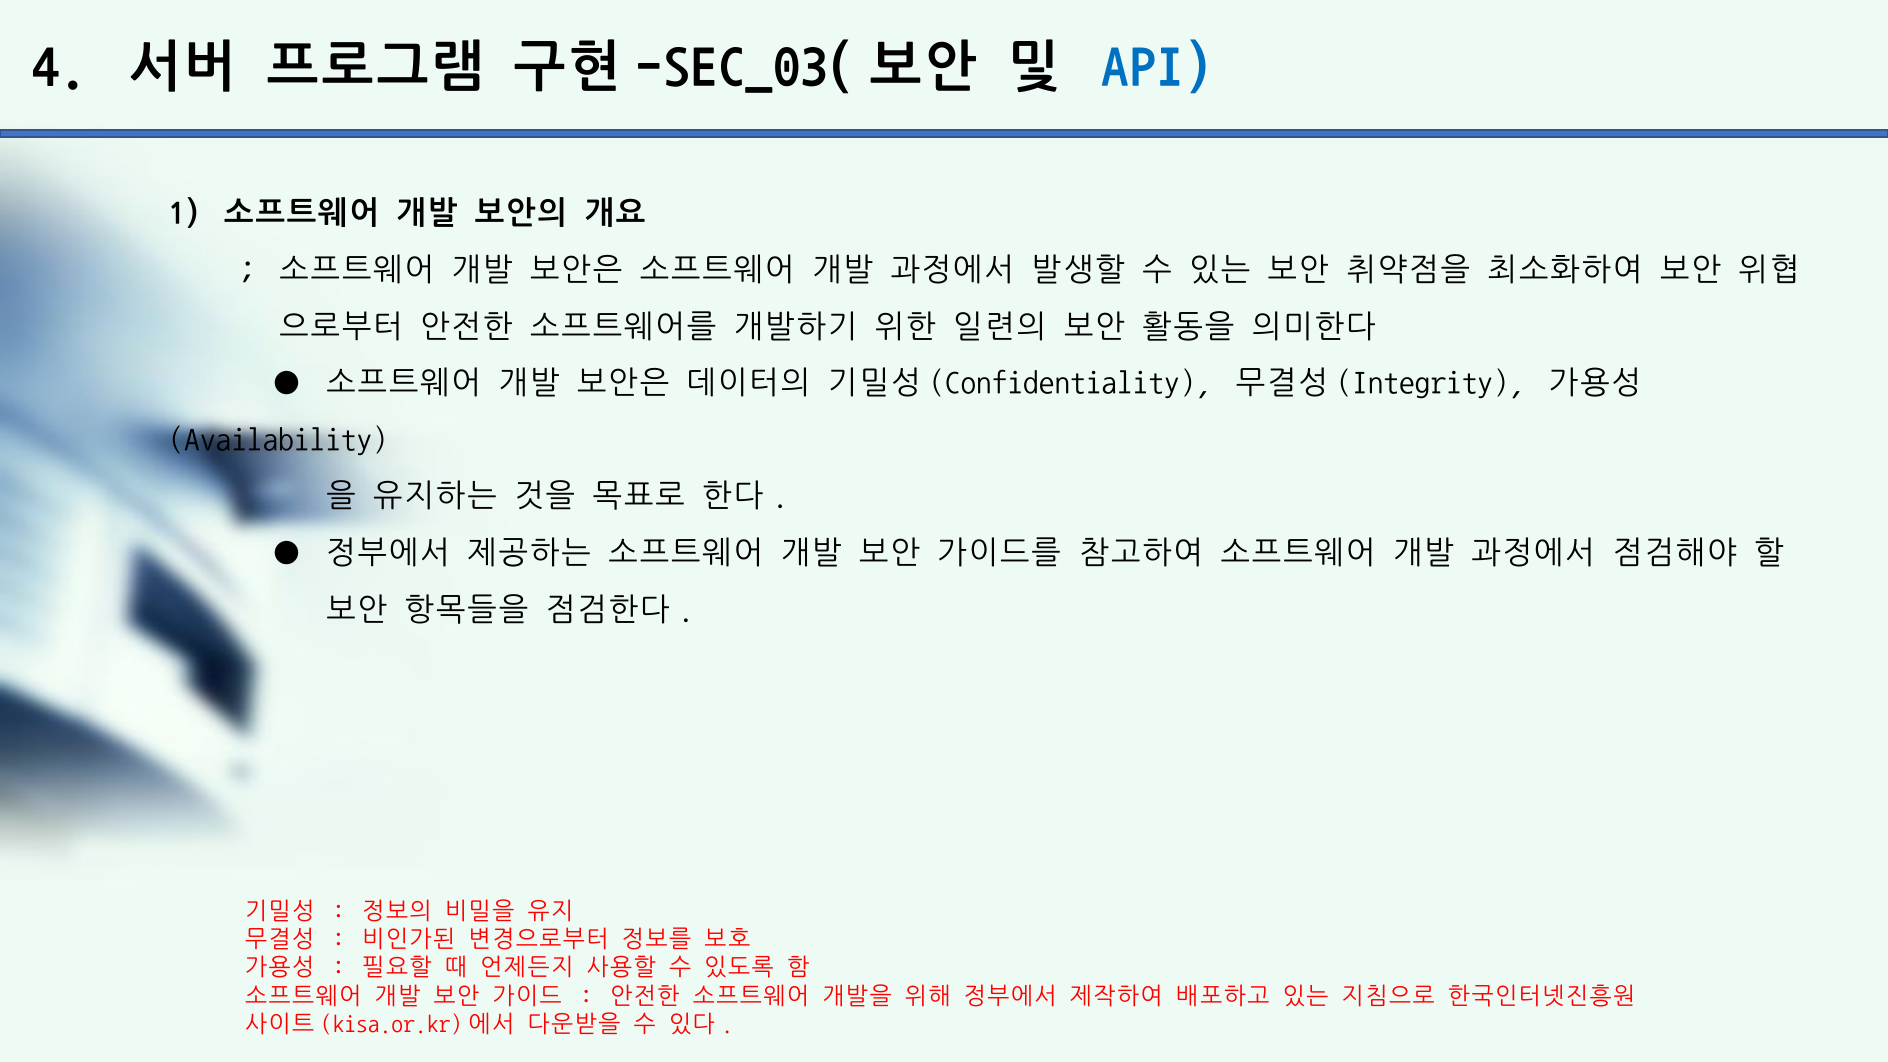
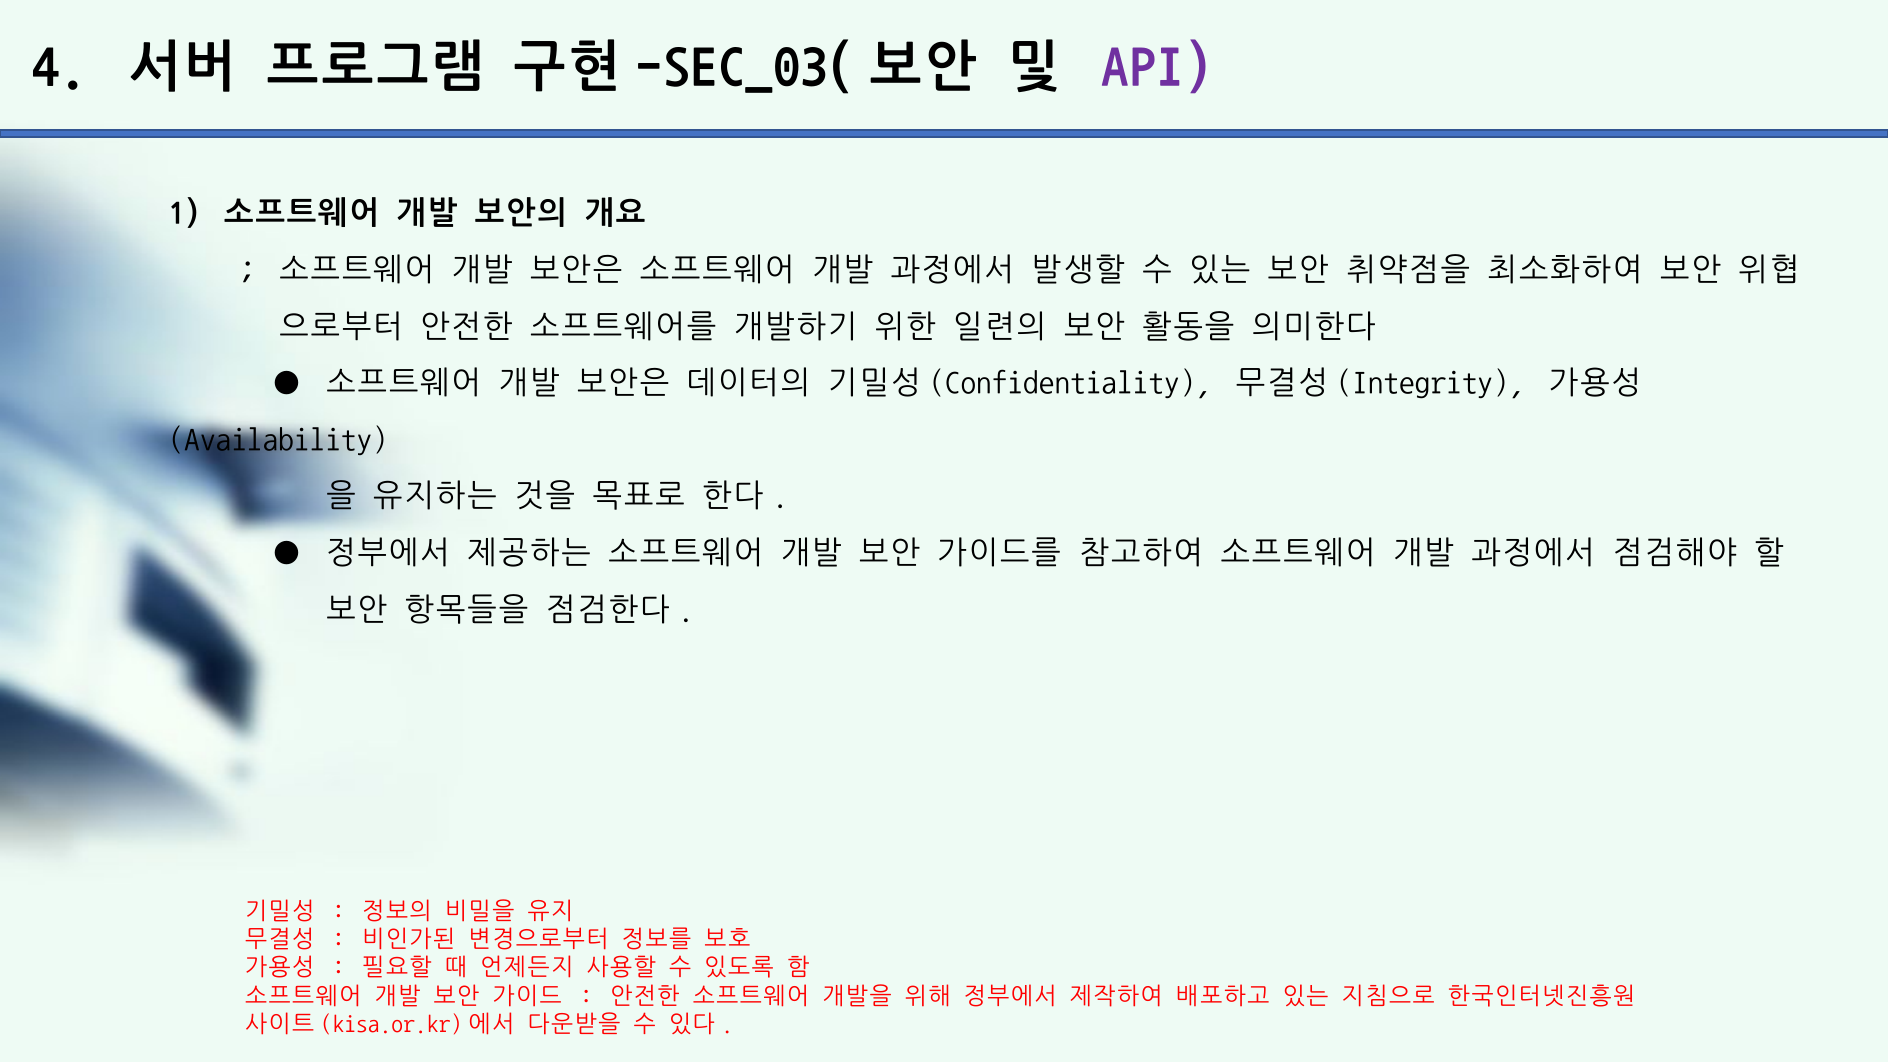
API colour: blue -> purple
